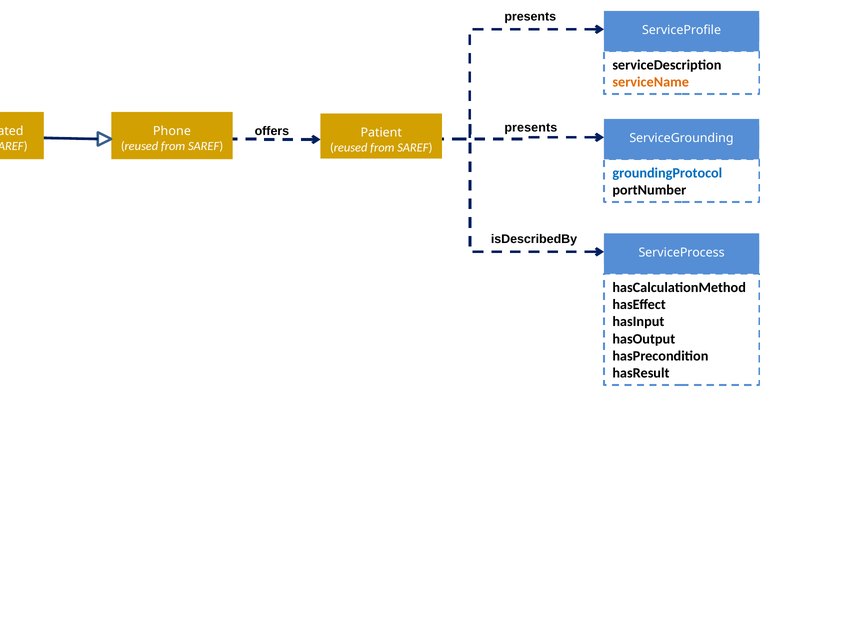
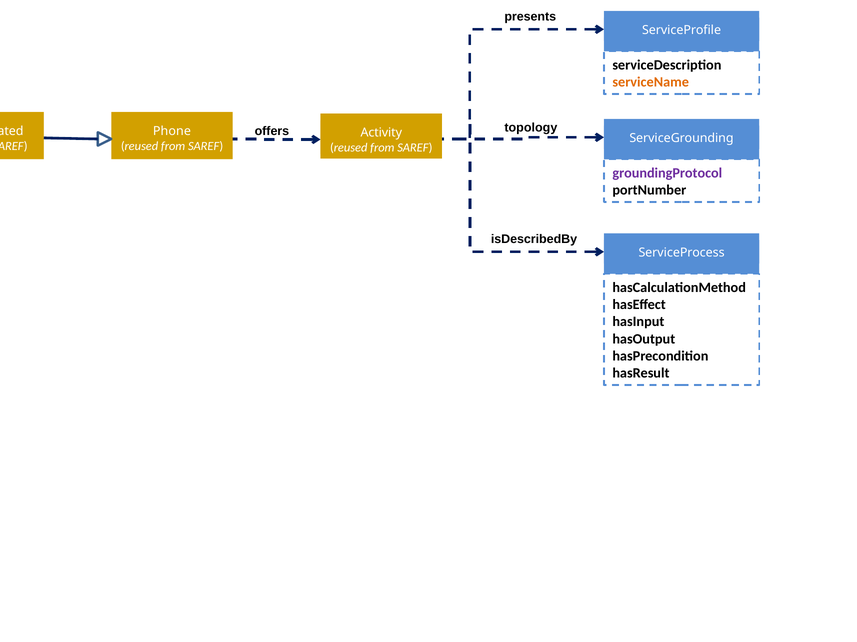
presents at (531, 128): presents -> topology
Patient: Patient -> Activity
groundingProtocol colour: blue -> purple
